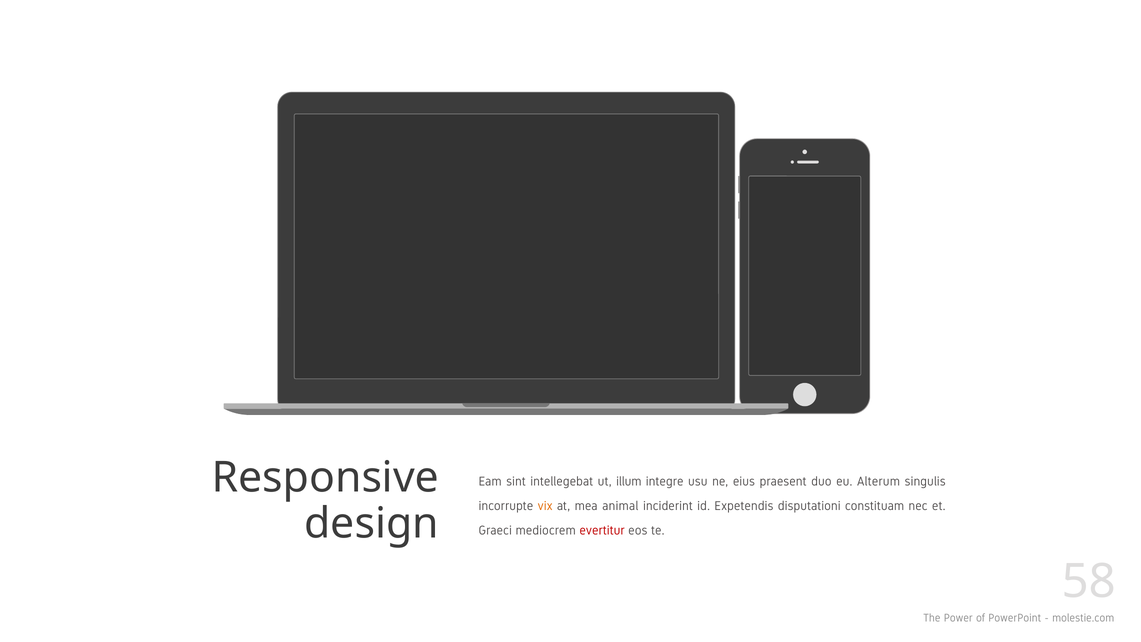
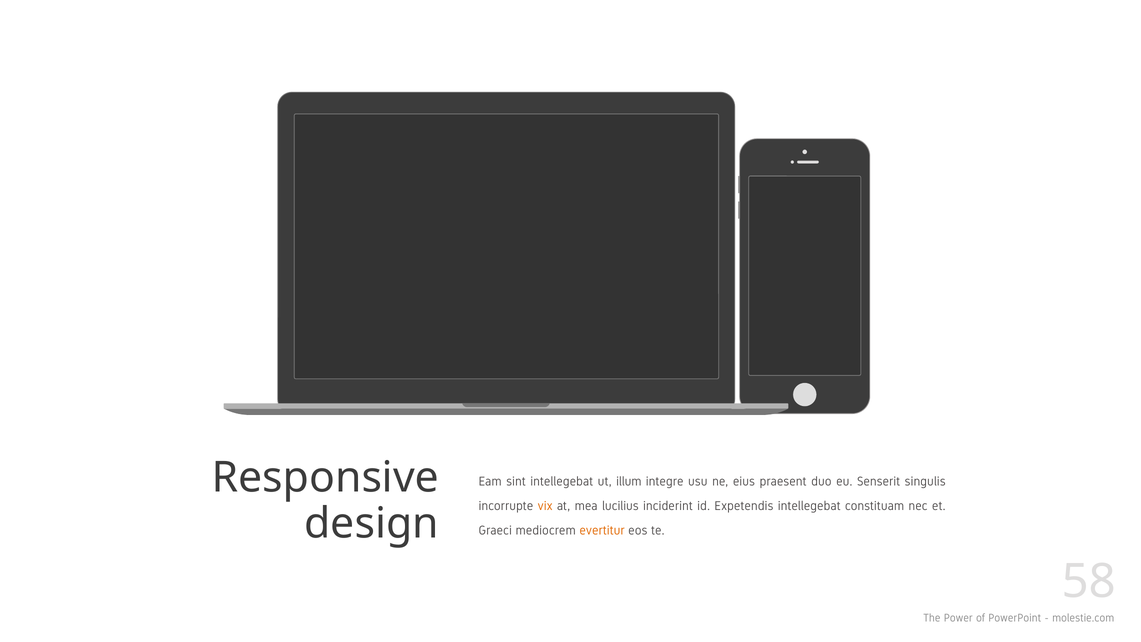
Alterum: Alterum -> Senserit
animal: animal -> lucilius
Expetendis disputationi: disputationi -> intellegebat
evertitur colour: red -> orange
